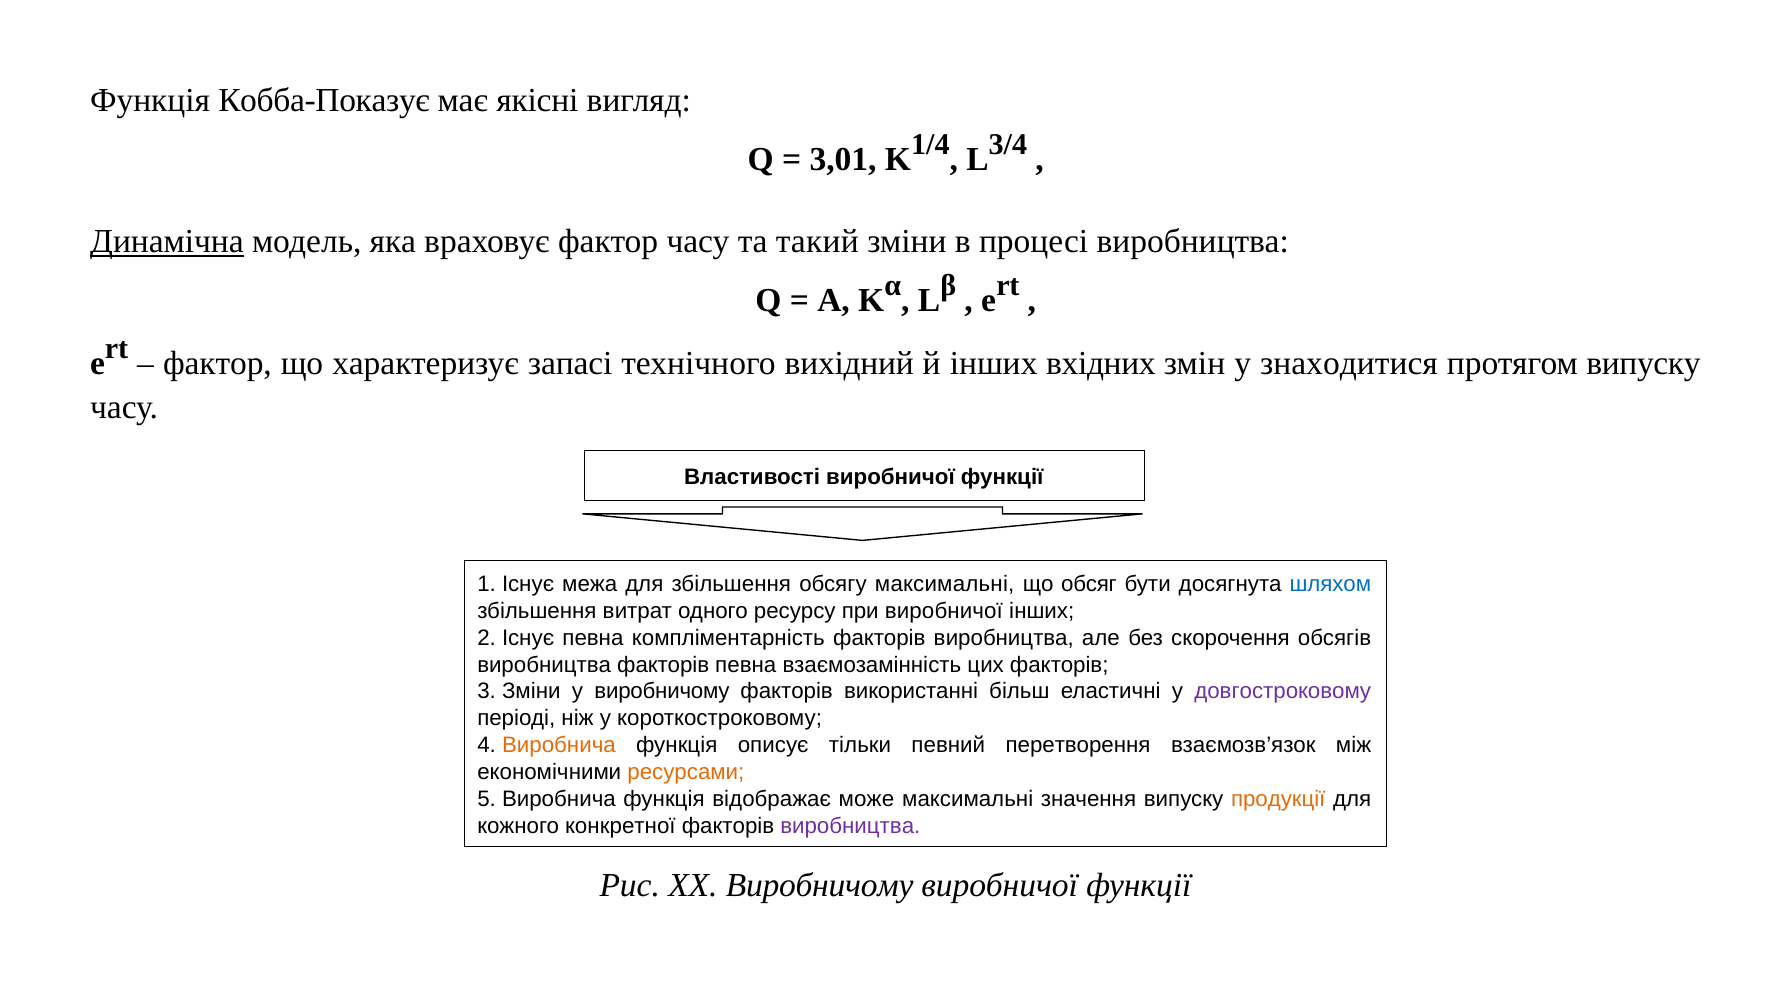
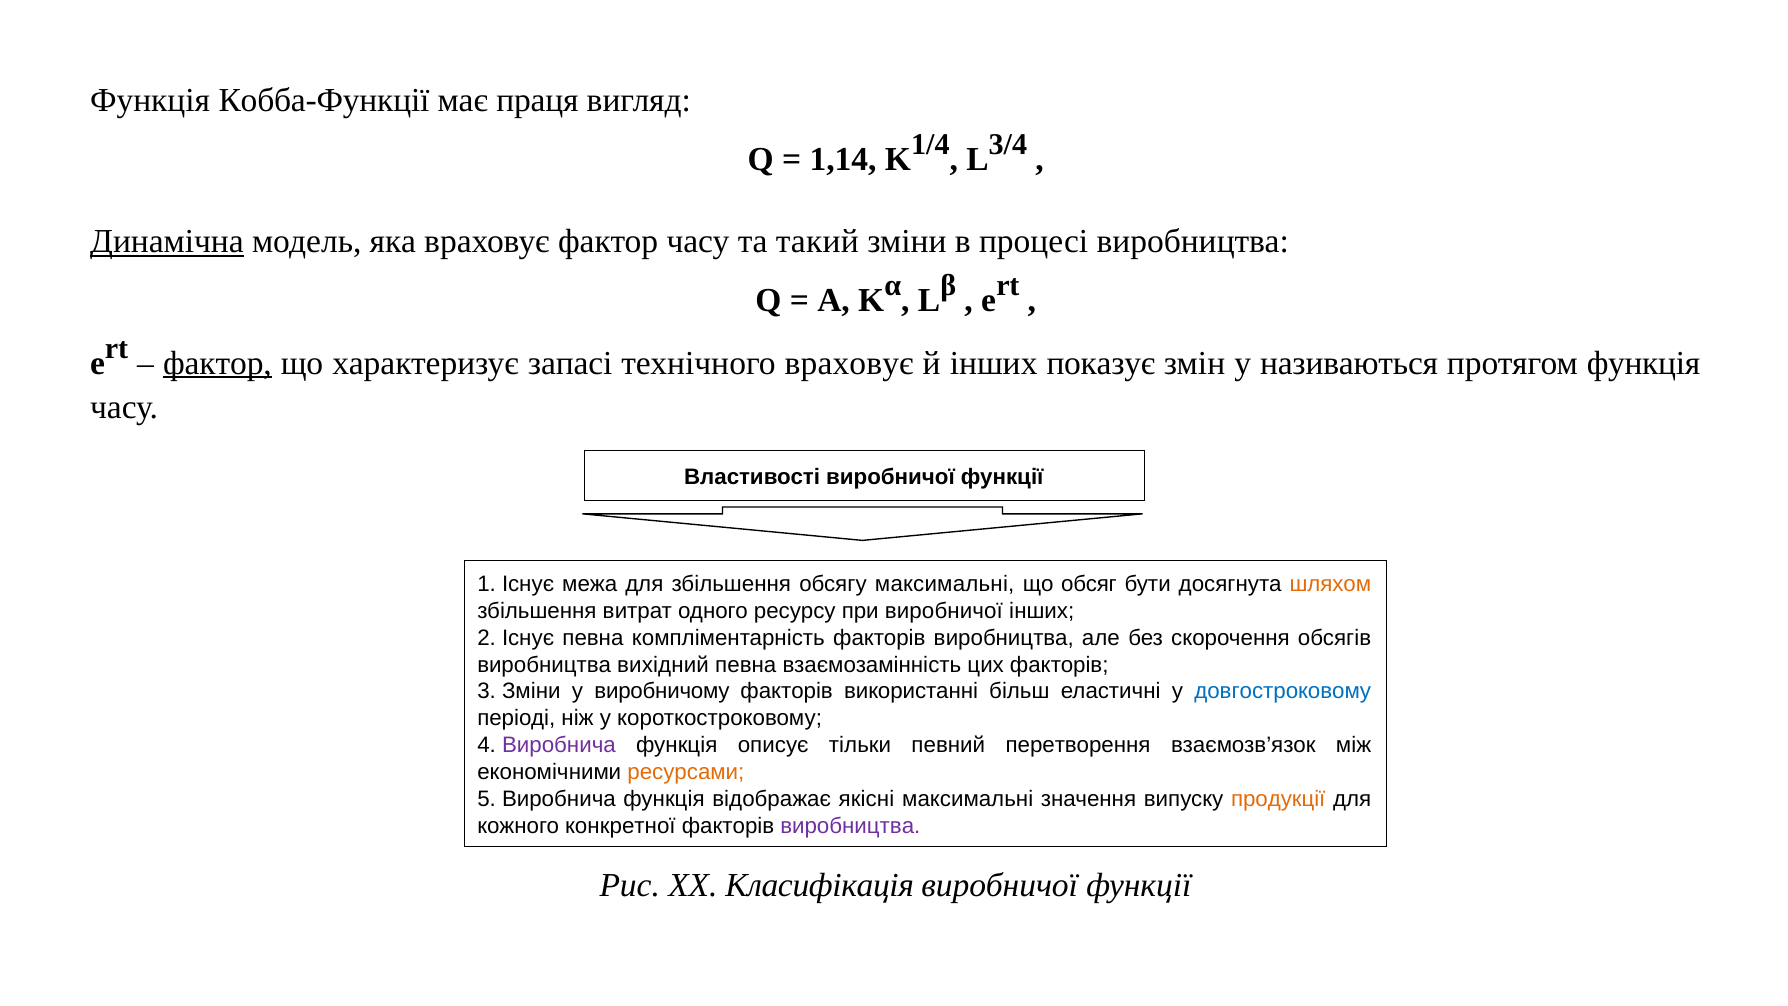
Кобба-Показує: Кобба-Показує -> Кобба-Функції
якісні: якісні -> праця
3,01: 3,01 -> 1,14
фактор at (217, 363) underline: none -> present
технічного вихідний: вихідний -> враховує
вхідних: вхідних -> показує
знаходитися: знаходитися -> називаються
протягом випуску: випуску -> функція
шляхом colour: blue -> orange
виробництва факторів: факторів -> вихідний
довгостроковому colour: purple -> blue
Виробнича at (559, 745) colour: orange -> purple
може: може -> якісні
ХХ Виробничому: Виробничому -> Класифікація
